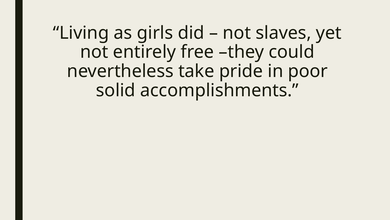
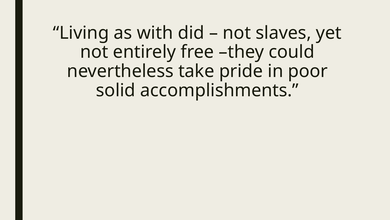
girls: girls -> with
